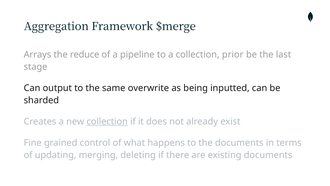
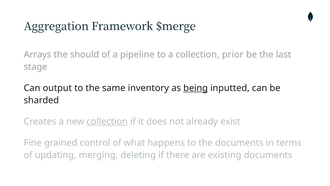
reduce: reduce -> should
overwrite: overwrite -> inventory
being underline: none -> present
